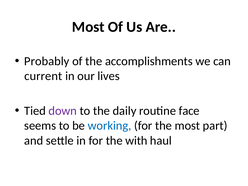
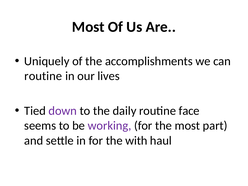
Probably: Probably -> Uniquely
current at (43, 76): current -> routine
working colour: blue -> purple
